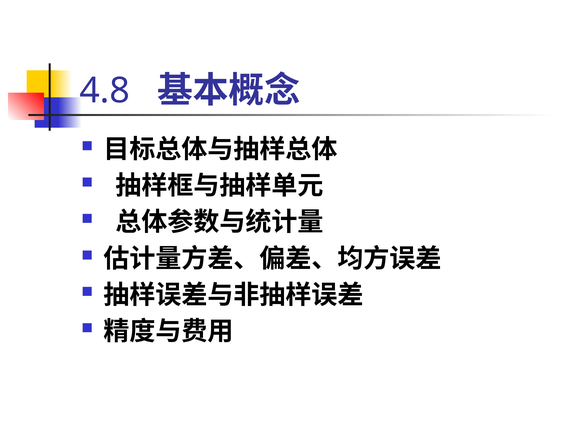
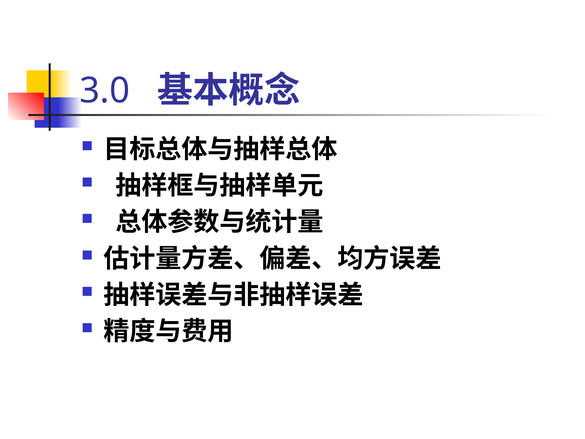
4.8: 4.8 -> 3.0
